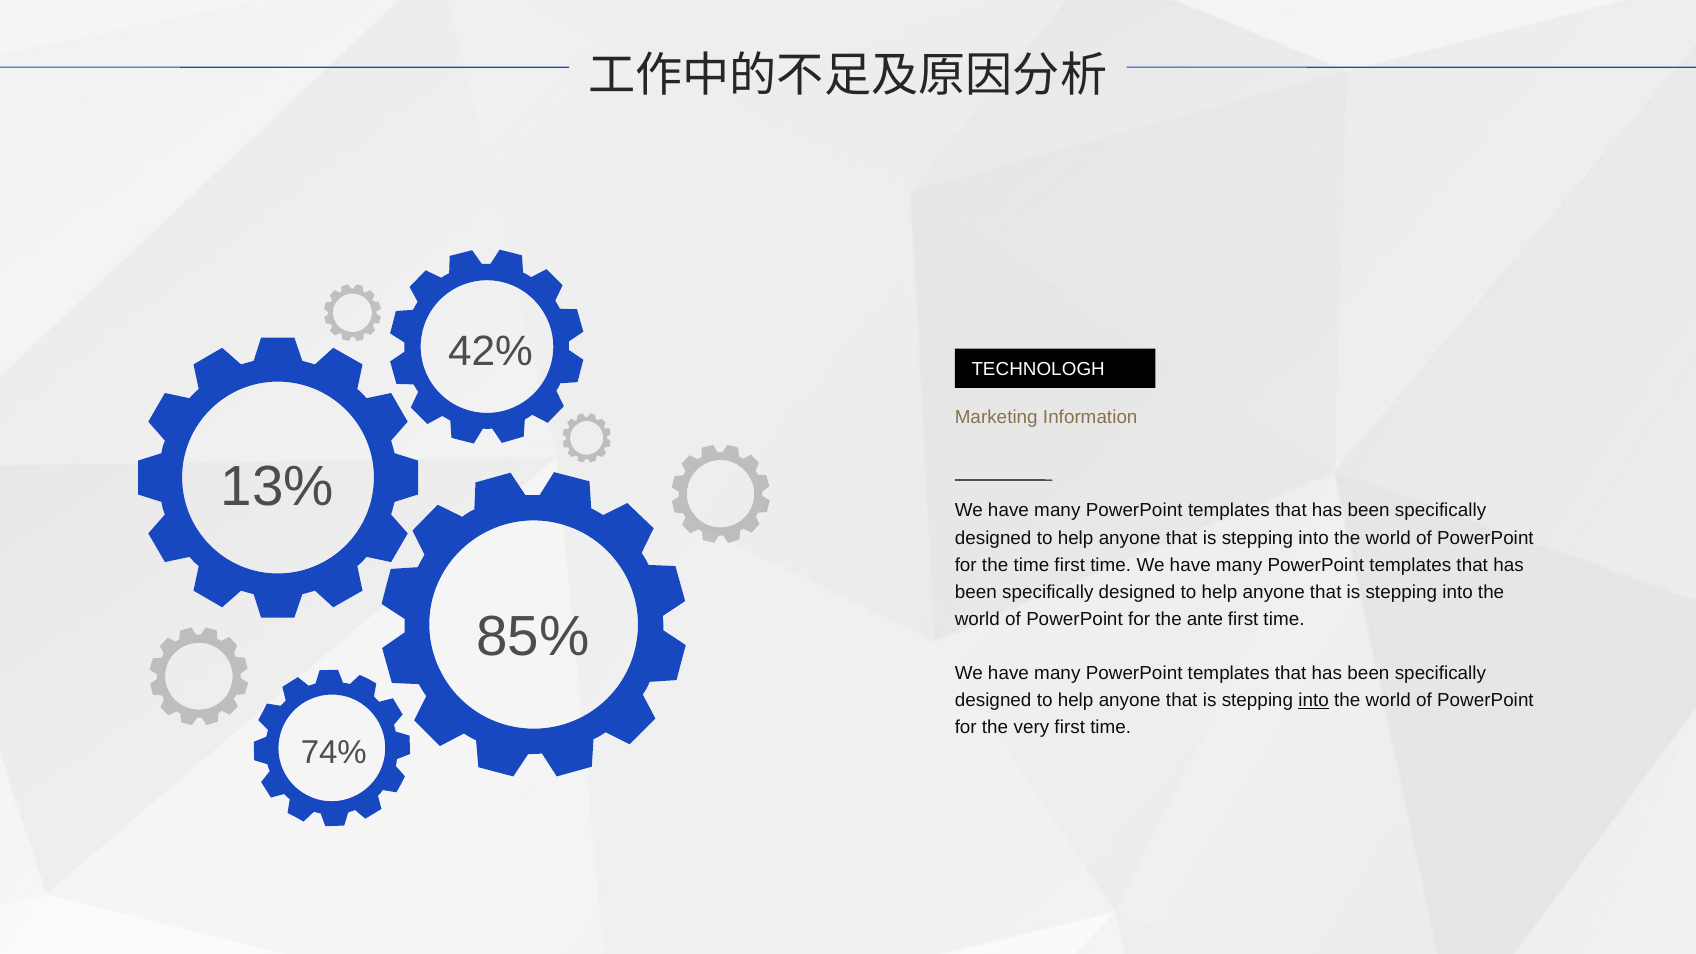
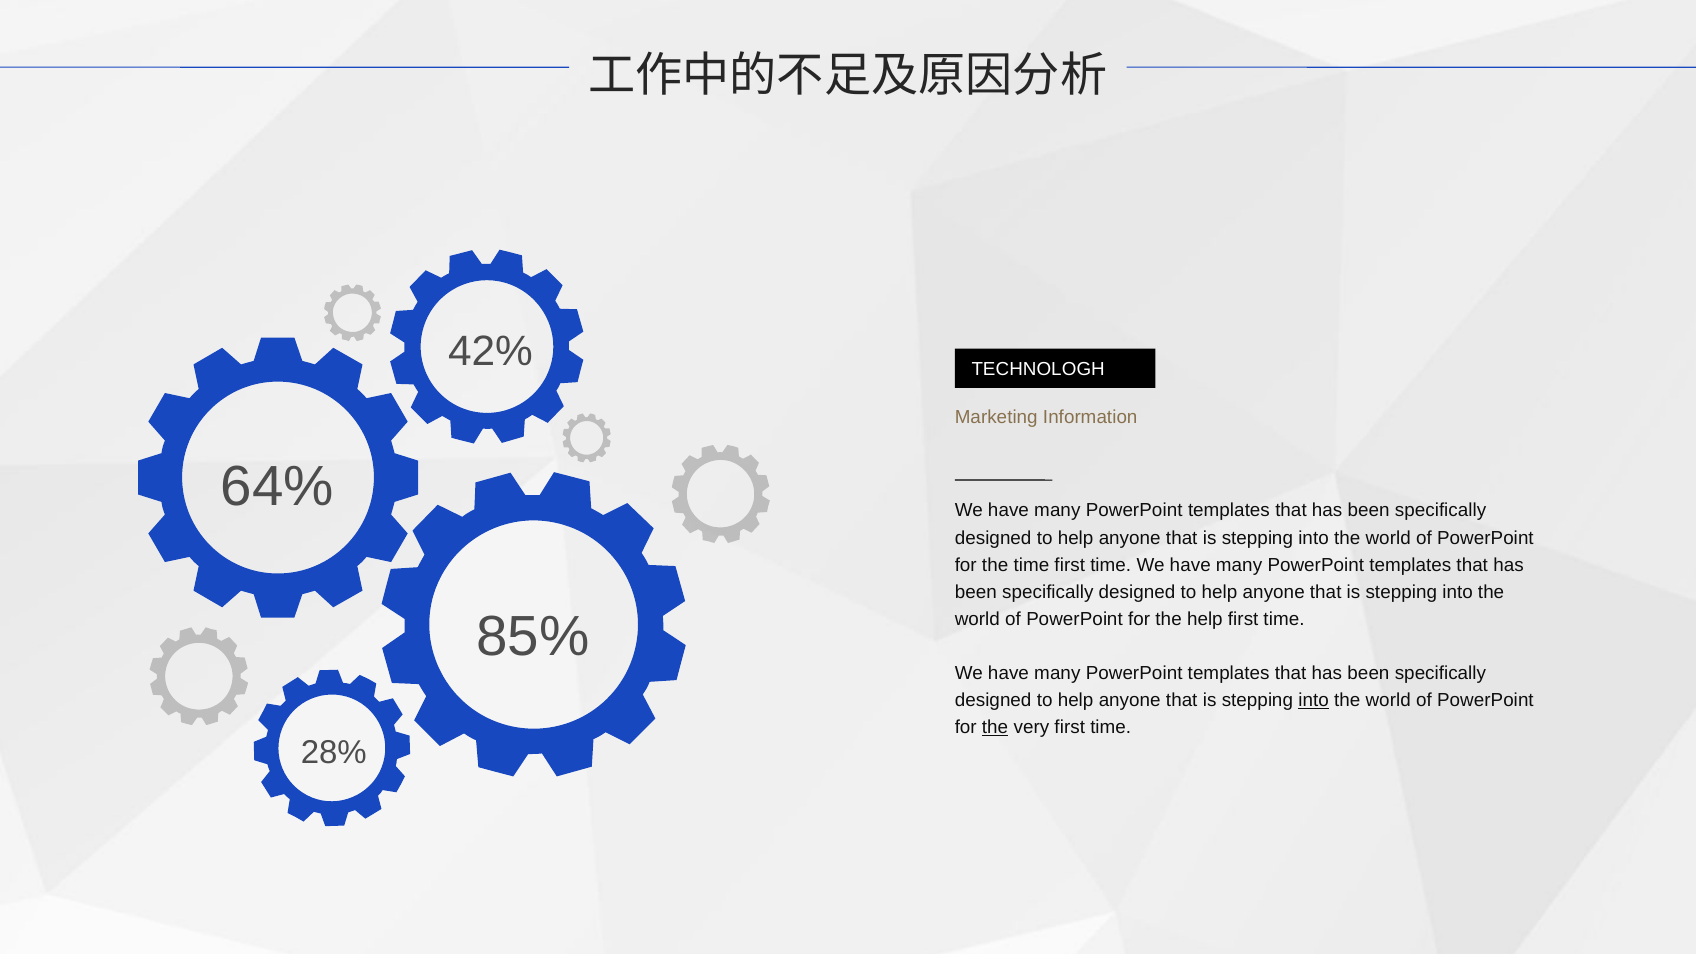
13%: 13% -> 64%
the ante: ante -> help
the at (995, 727) underline: none -> present
74%: 74% -> 28%
